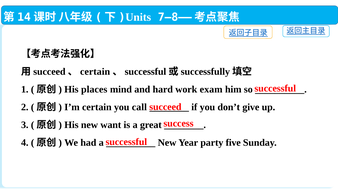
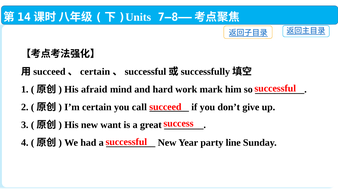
places: places -> afraid
exam: exam -> mark
five: five -> line
